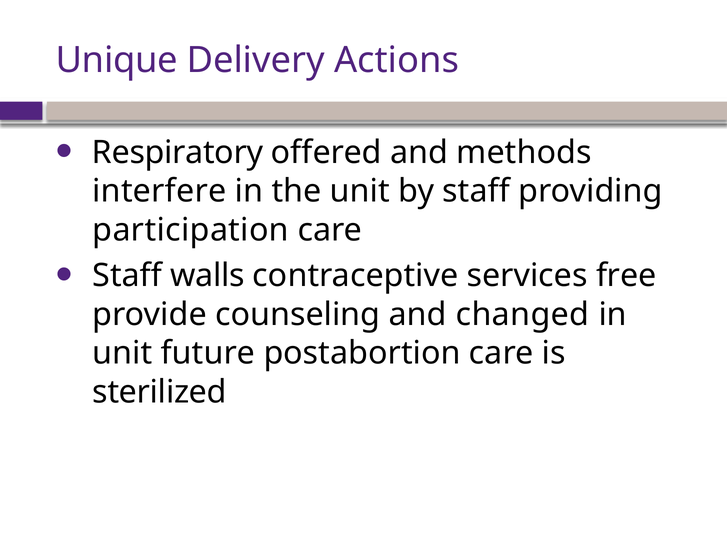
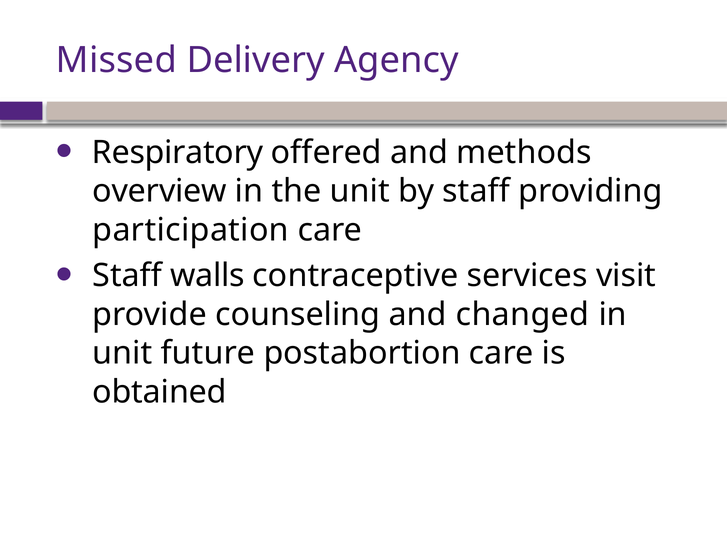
Unique: Unique -> Missed
Actions: Actions -> Agency
interfere: interfere -> overview
free: free -> visit
sterilized: sterilized -> obtained
